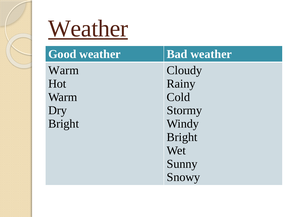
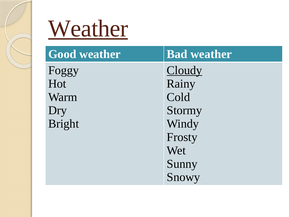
Warm at (64, 70): Warm -> Foggy
Cloudy underline: none -> present
Bright at (182, 137): Bright -> Frosty
